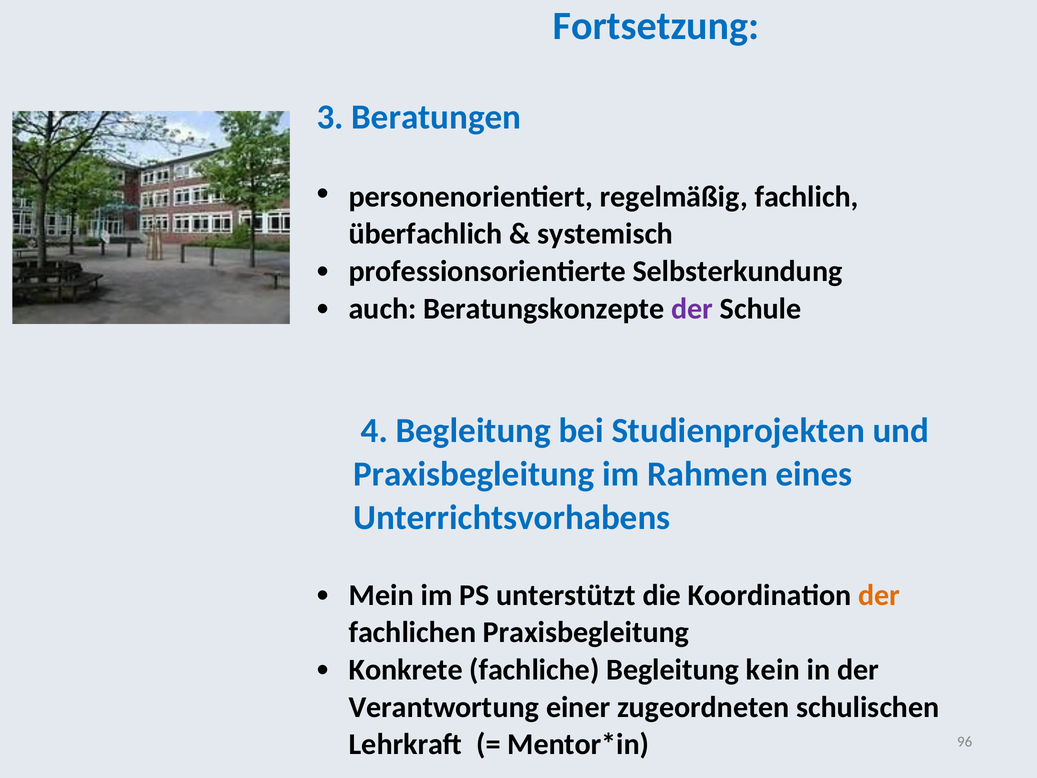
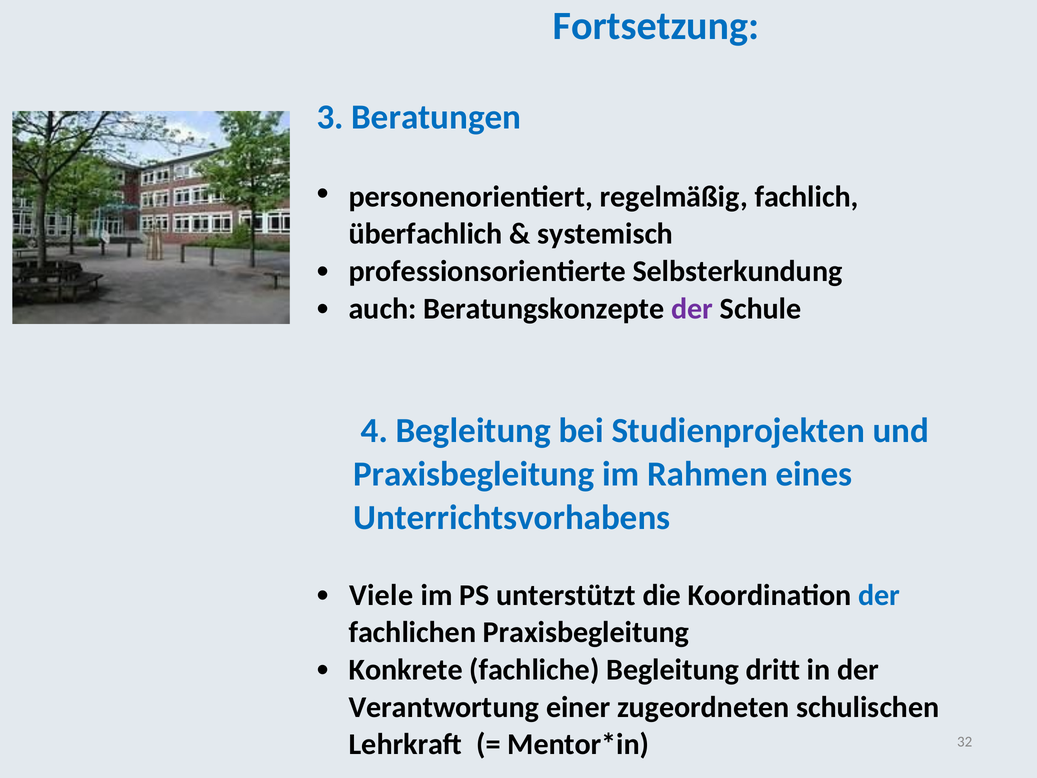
Mein: Mein -> Viele
der at (879, 595) colour: orange -> blue
kein: kein -> dritt
96: 96 -> 32
